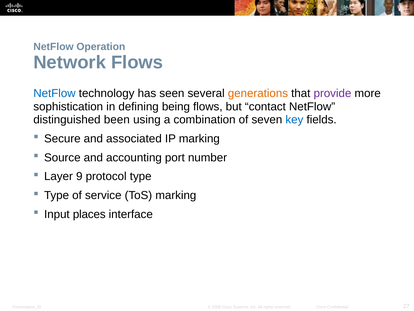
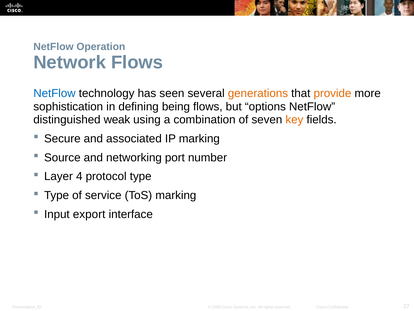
provide colour: purple -> orange
contact: contact -> options
been: been -> weak
key colour: blue -> orange
accounting: accounting -> networking
9: 9 -> 4
places: places -> export
